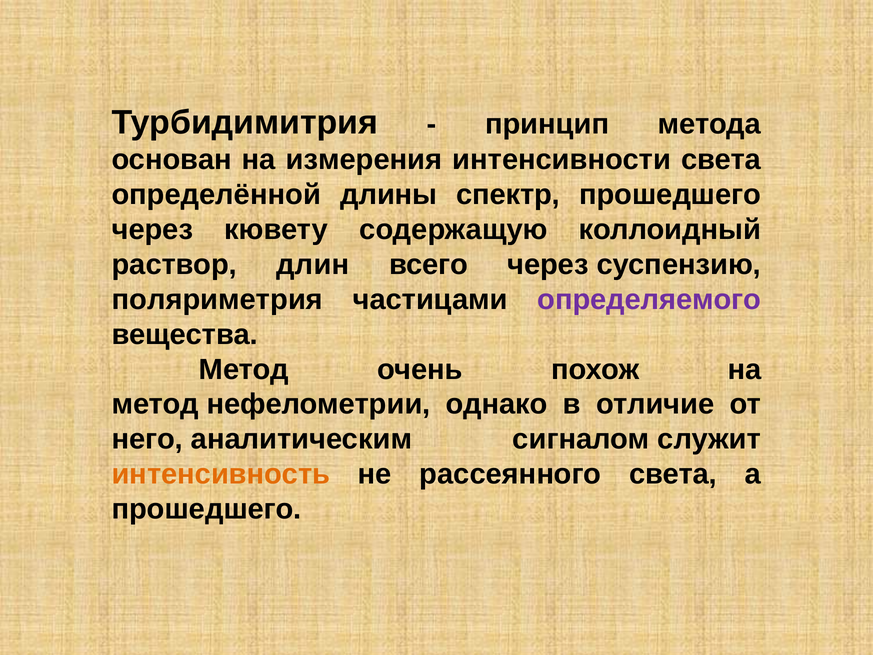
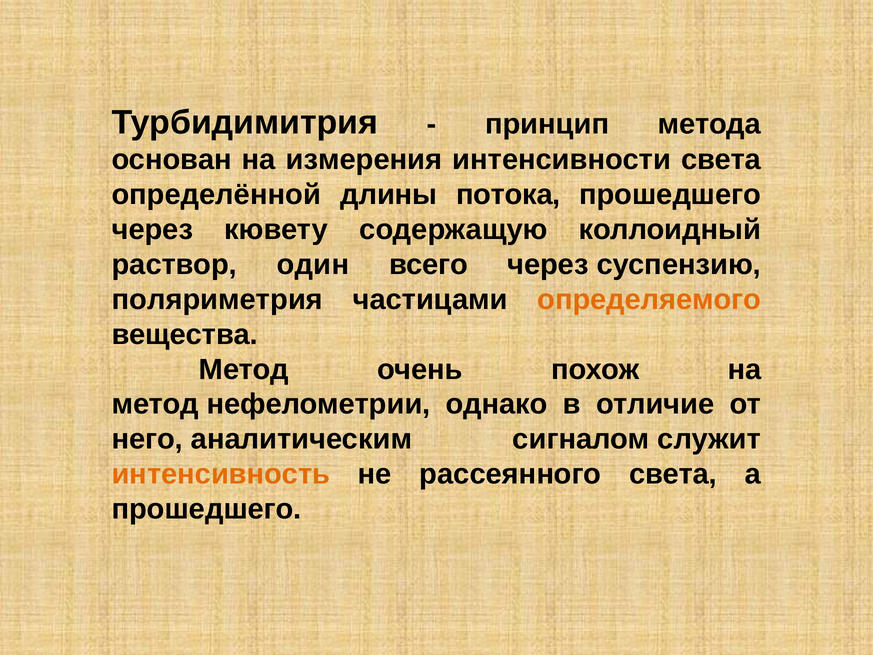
спектр: спектр -> потока
длин: длин -> один
определяемого colour: purple -> orange
